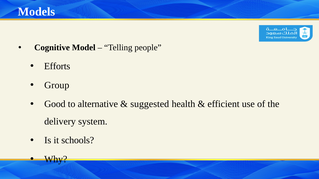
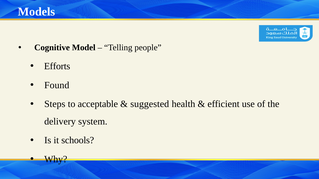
Group: Group -> Found
Good: Good -> Steps
alternative: alternative -> acceptable
